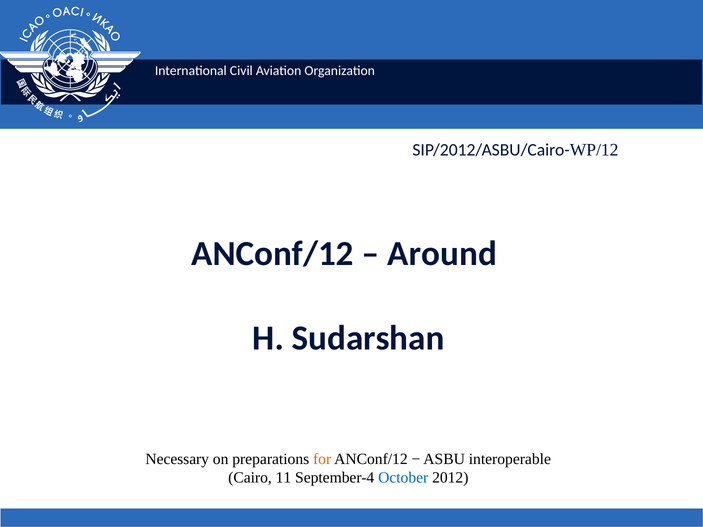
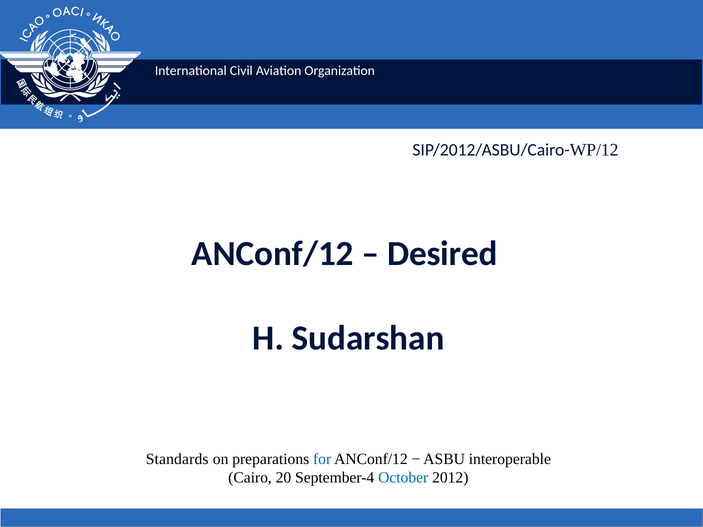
Around: Around -> Desired
Necessary: Necessary -> Standards
for colour: orange -> blue
11: 11 -> 20
